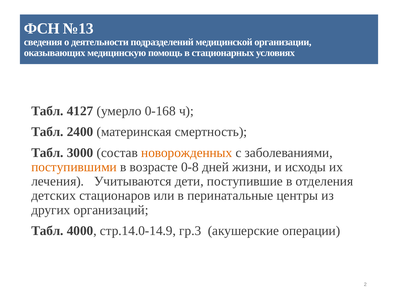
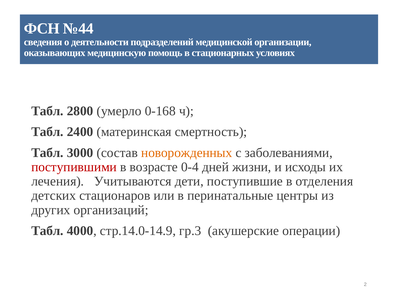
№13: №13 -> №44
4127: 4127 -> 2800
поступившими colour: orange -> red
0-8: 0-8 -> 0-4
